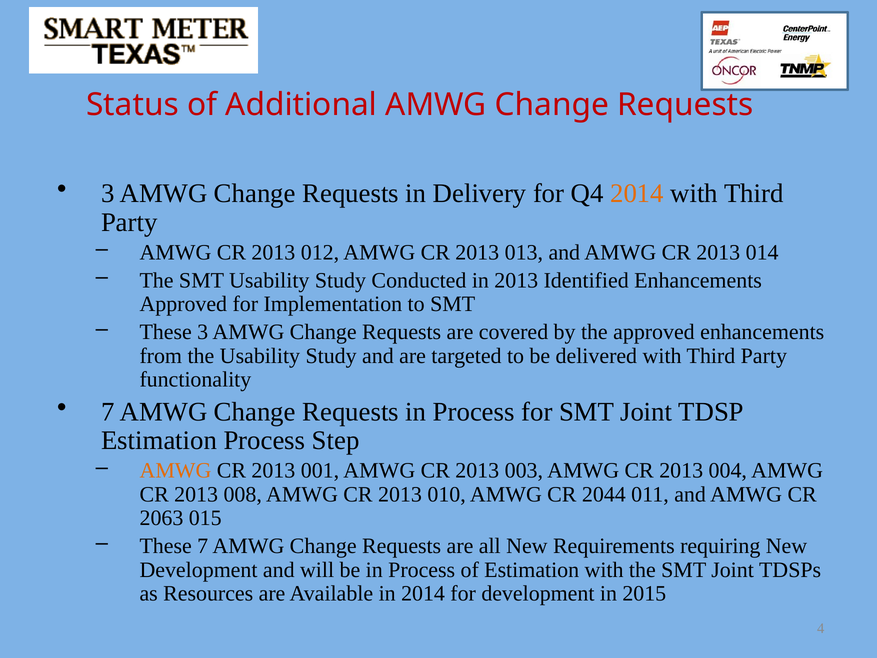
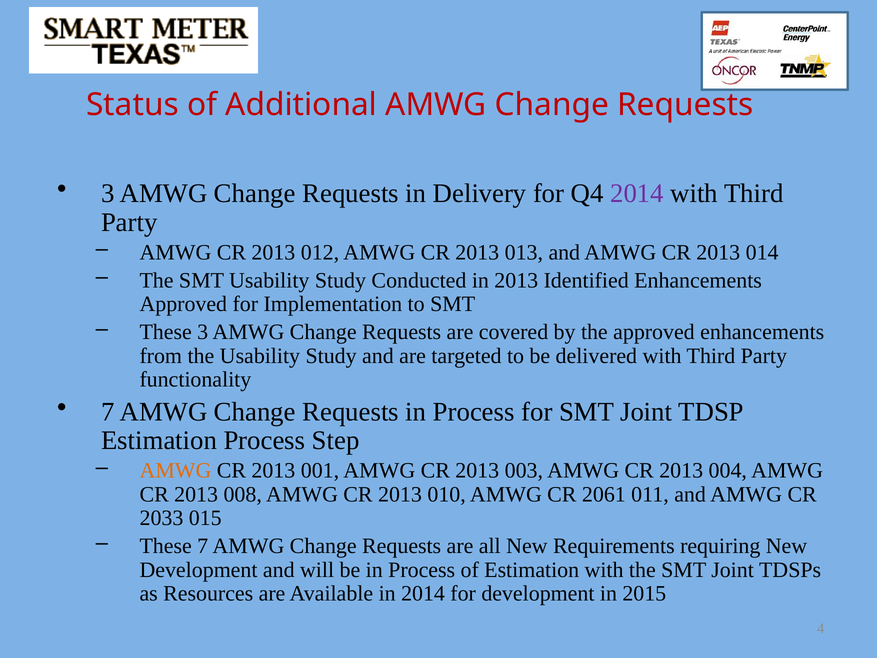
2014 at (637, 193) colour: orange -> purple
2044: 2044 -> 2061
2063: 2063 -> 2033
